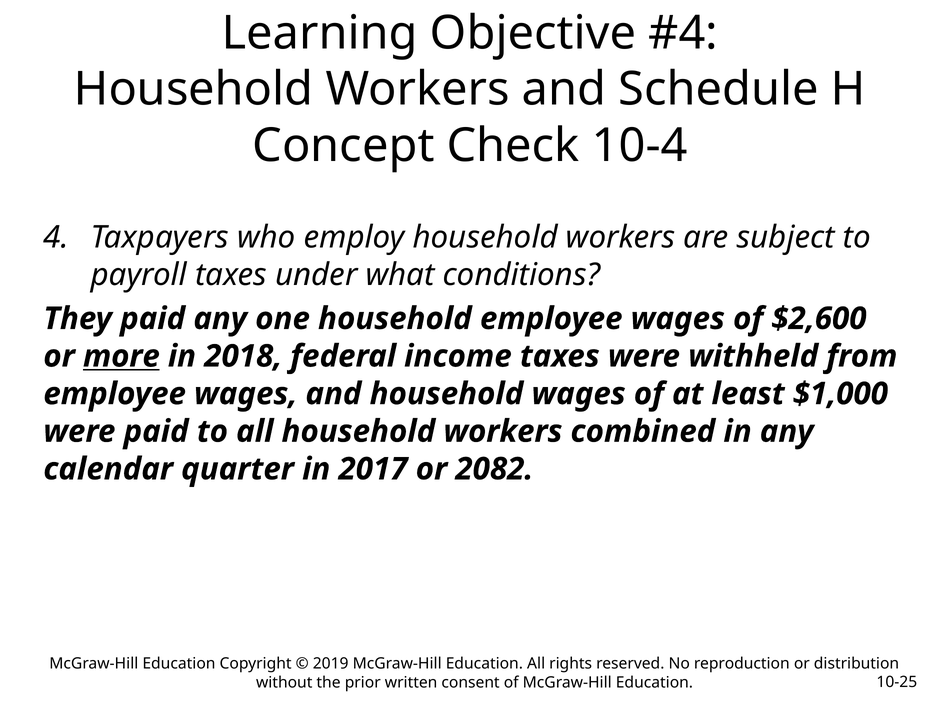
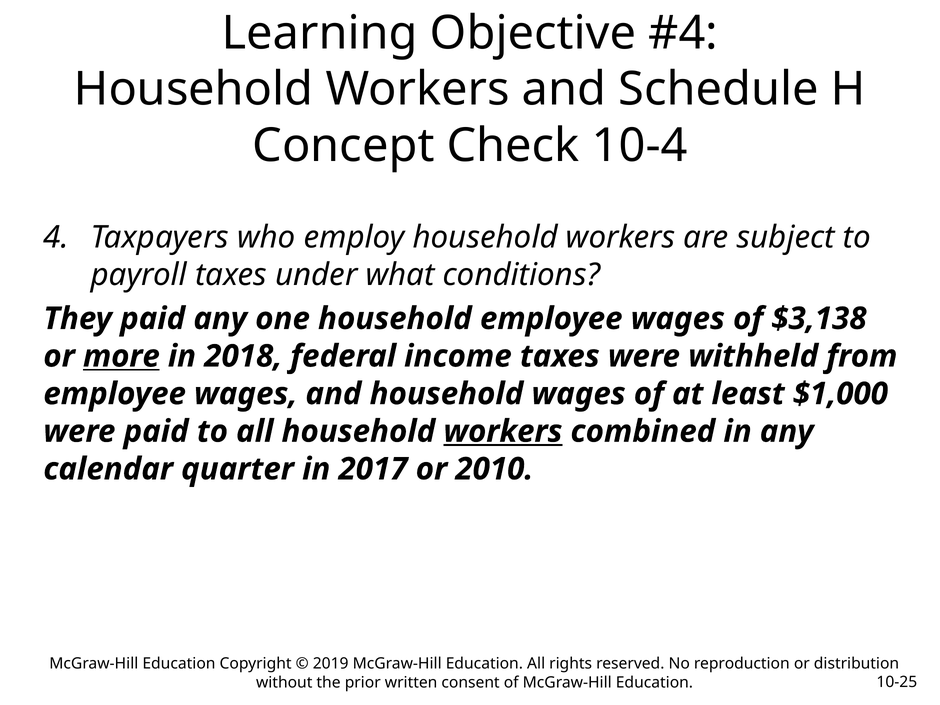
$2,600: $2,600 -> $3,138
workers at (503, 431) underline: none -> present
2082: 2082 -> 2010
